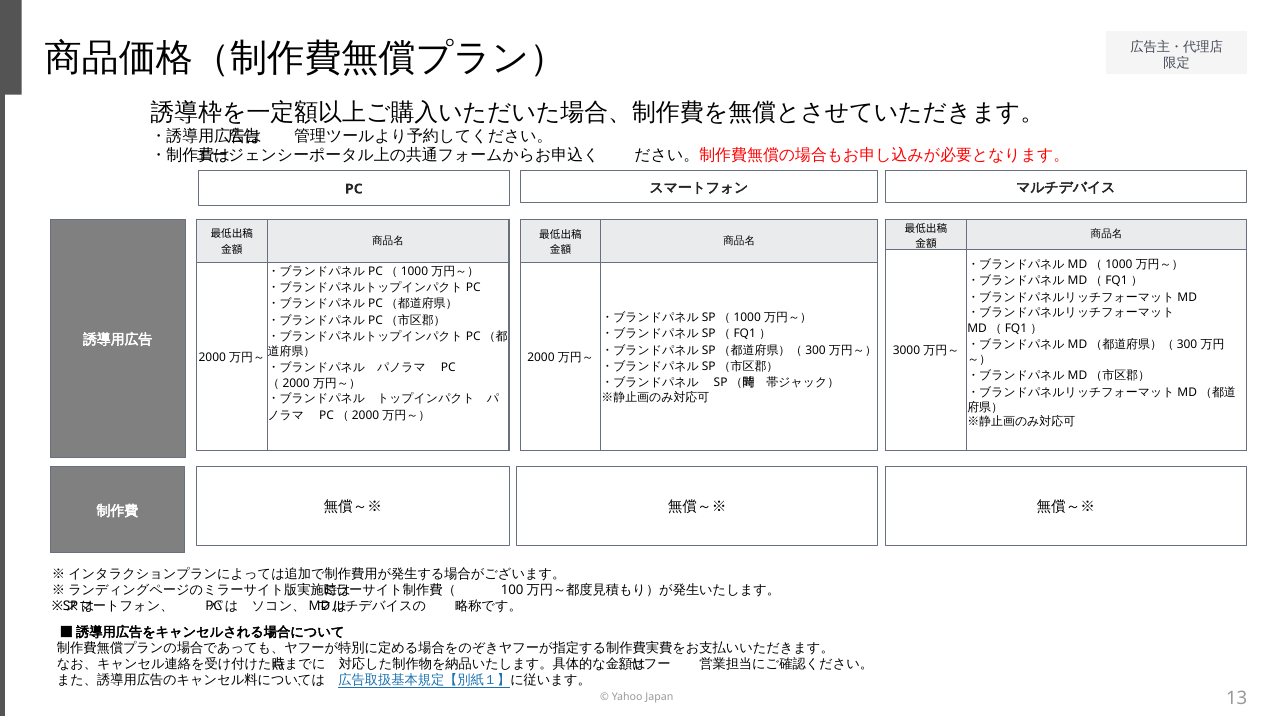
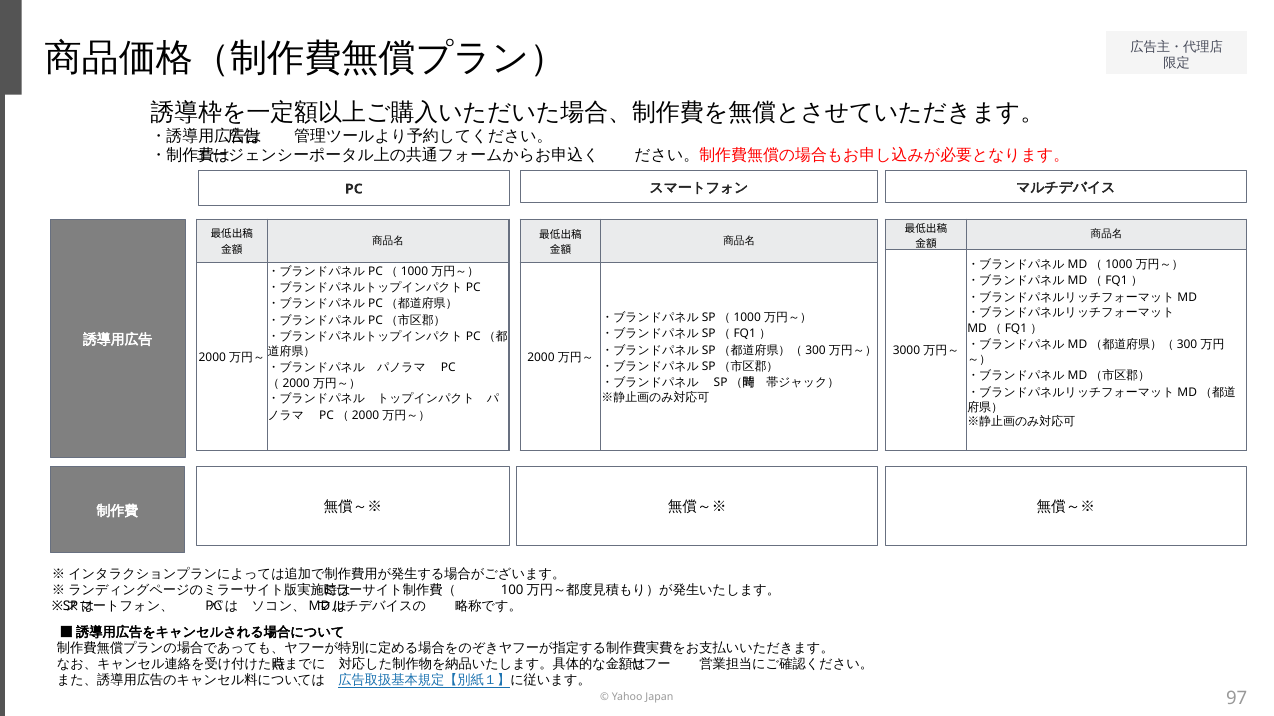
13: 13 -> 97
